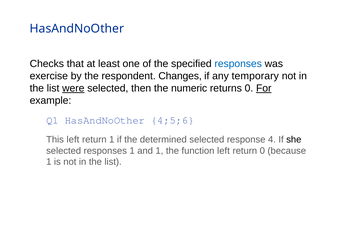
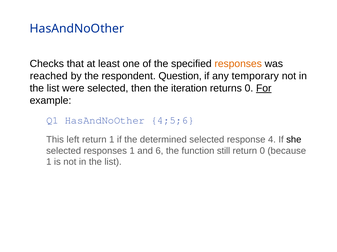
responses at (238, 64) colour: blue -> orange
exercise: exercise -> reached
Changes: Changes -> Question
were underline: present -> none
numeric: numeric -> iteration
and 1: 1 -> 6
function left: left -> still
